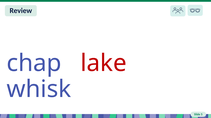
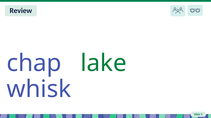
lake colour: red -> green
